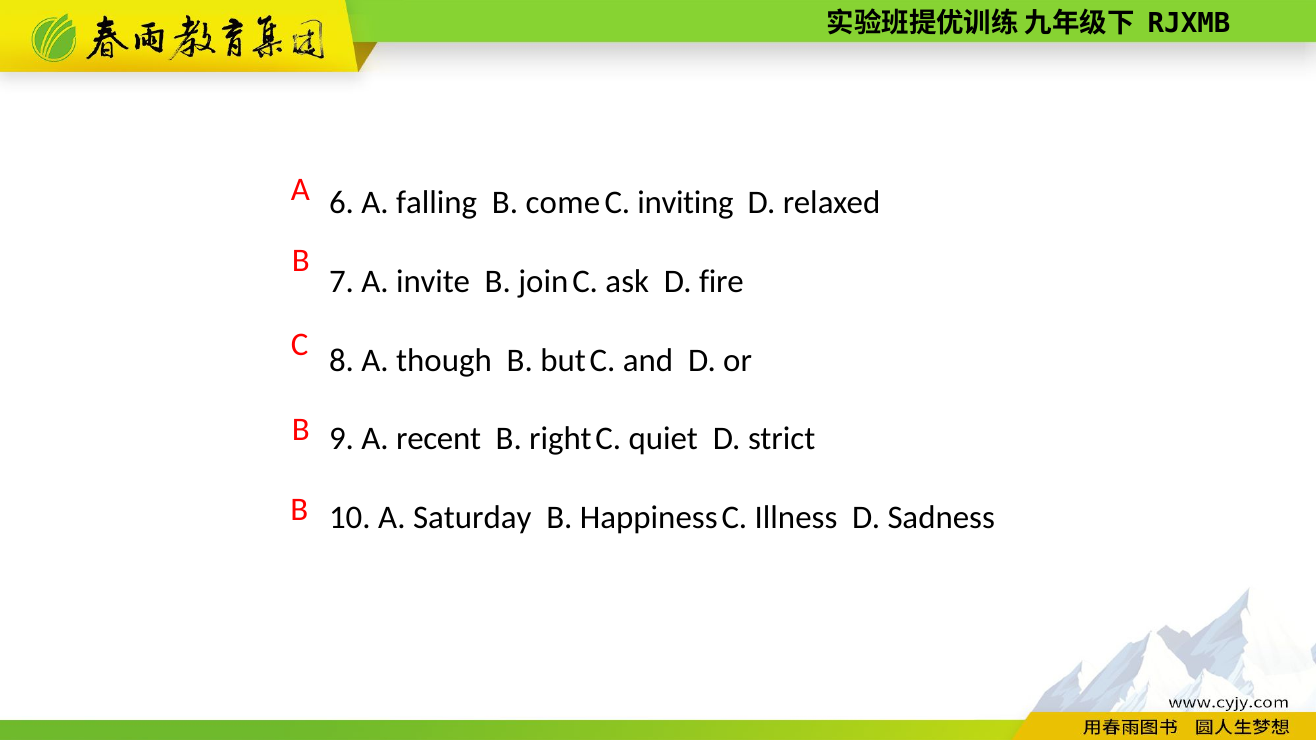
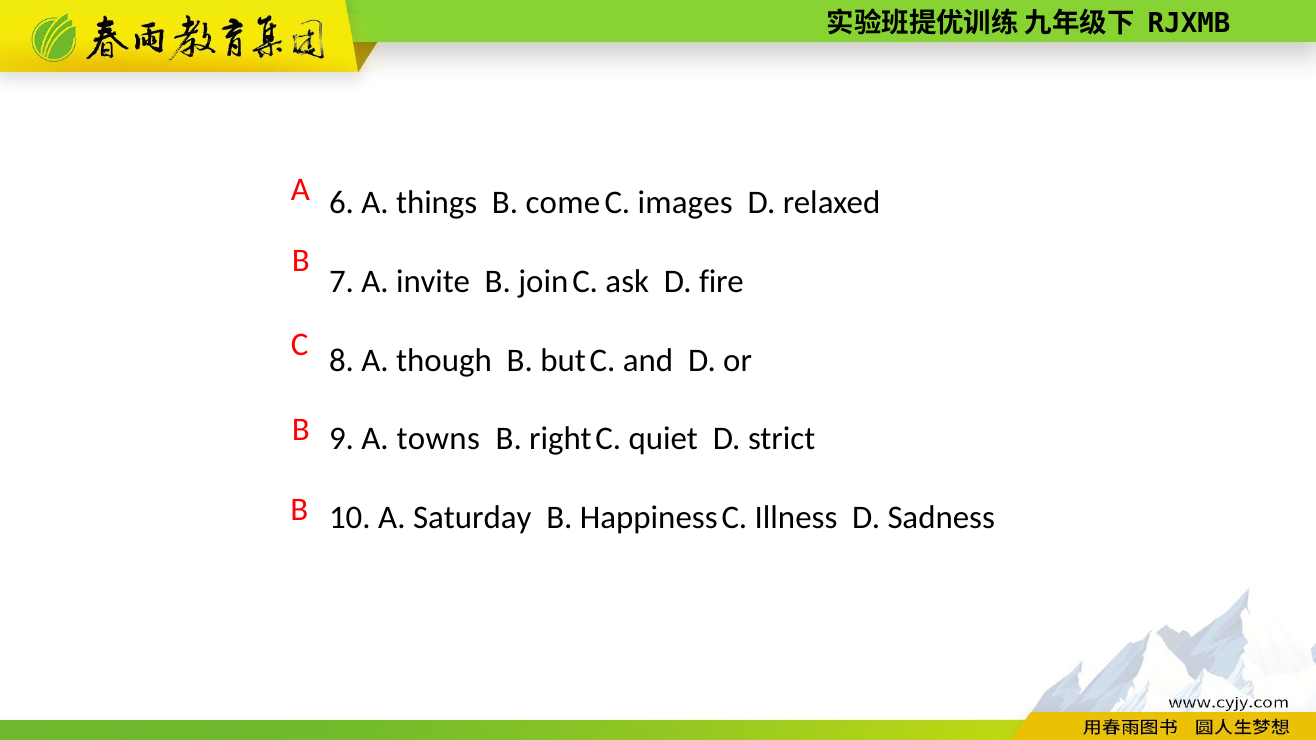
falling: falling -> things
inviting: inviting -> images
recent: recent -> towns
